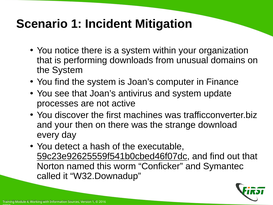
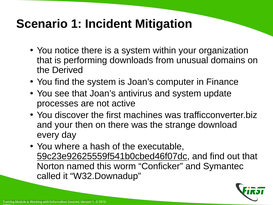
System at (67, 70): System -> Derived
detect: detect -> where
